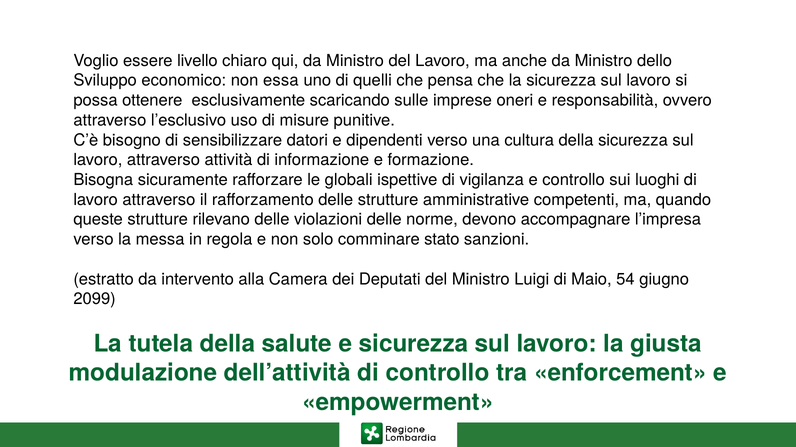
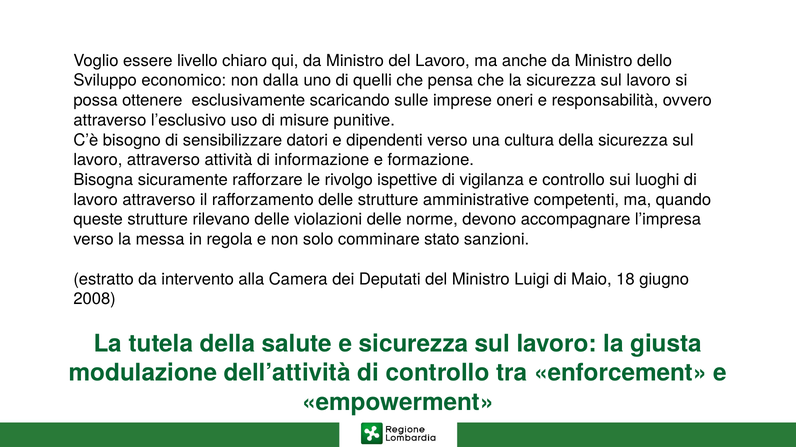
essa: essa -> dalla
globali: globali -> rivolgo
54: 54 -> 18
2099: 2099 -> 2008
